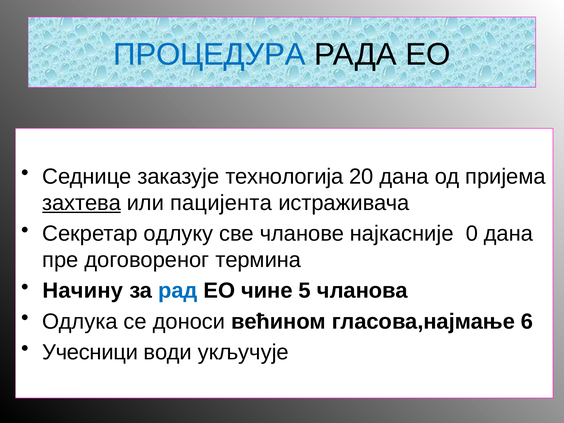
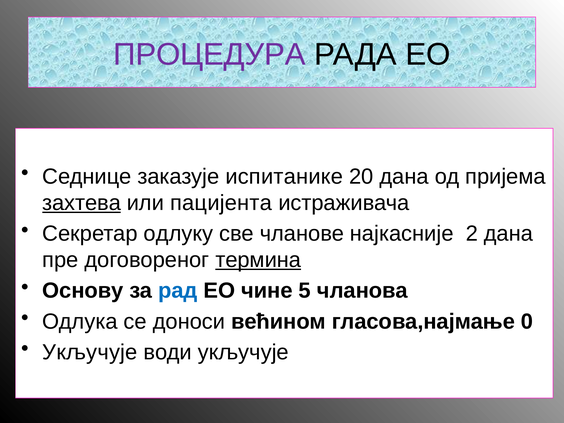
ПРОЦЕДУРА colour: blue -> purple
технологија: технологија -> испитанике
0: 0 -> 2
термина underline: none -> present
Начину: Начину -> Основу
6: 6 -> 0
Учесници at (90, 352): Учесници -> Укључује
